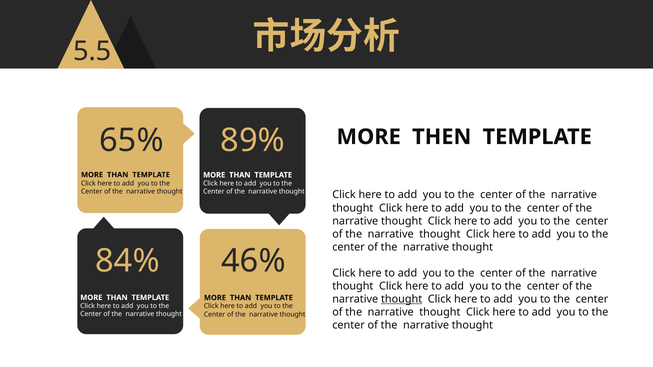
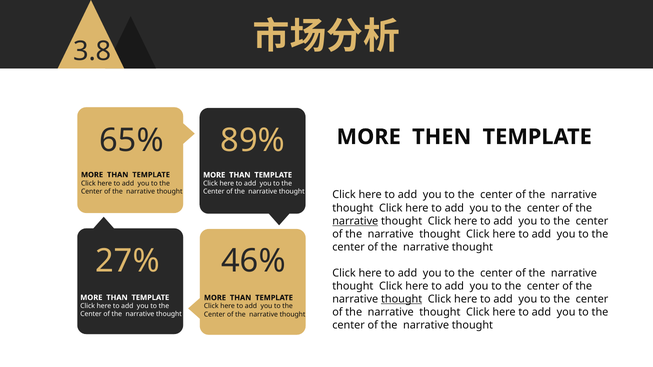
5.5: 5.5 -> 3.8
narrative at (355, 221) underline: none -> present
84%: 84% -> 27%
